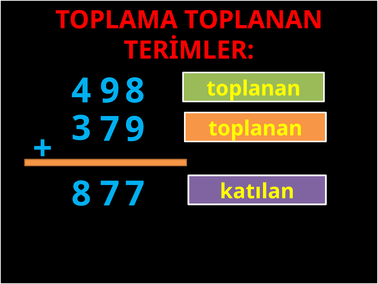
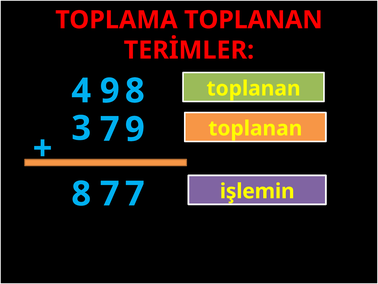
katılan: katılan -> işlemin
